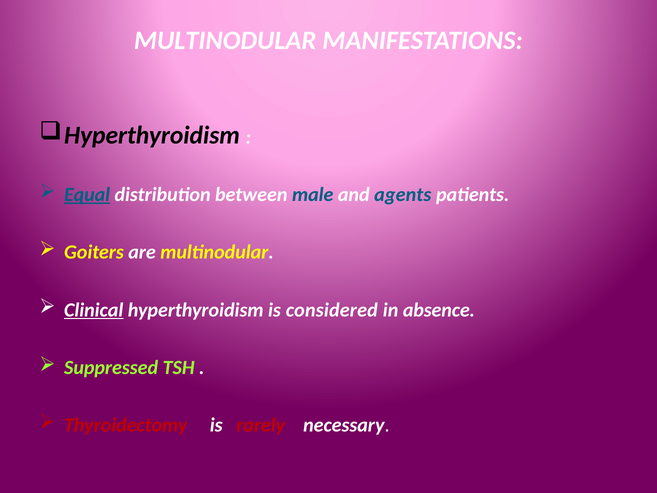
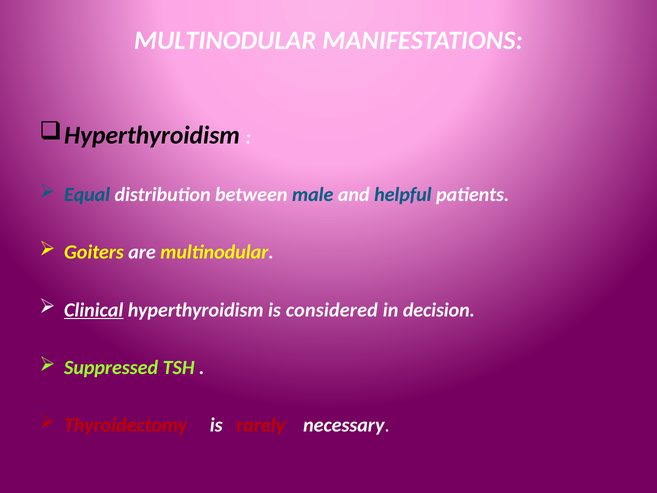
Equal underline: present -> none
agents: agents -> helpful
absence: absence -> decision
